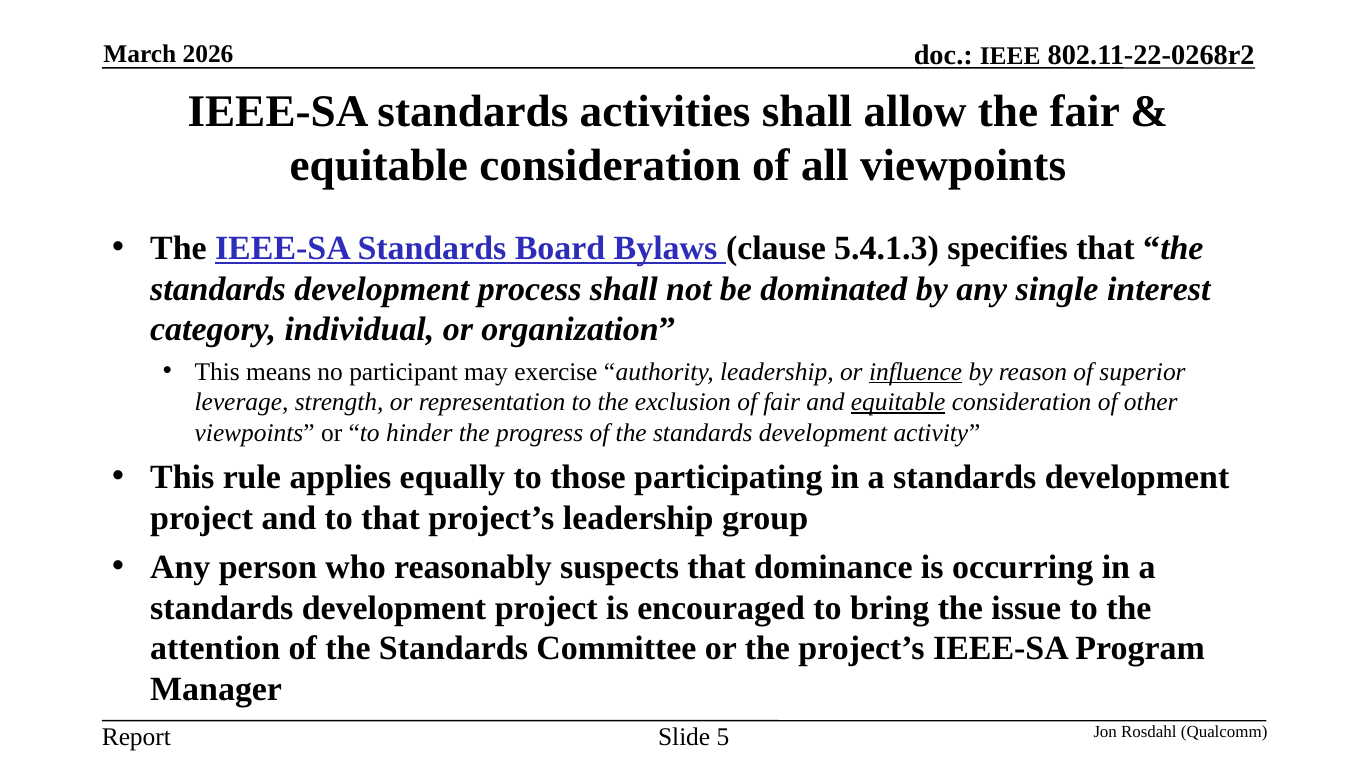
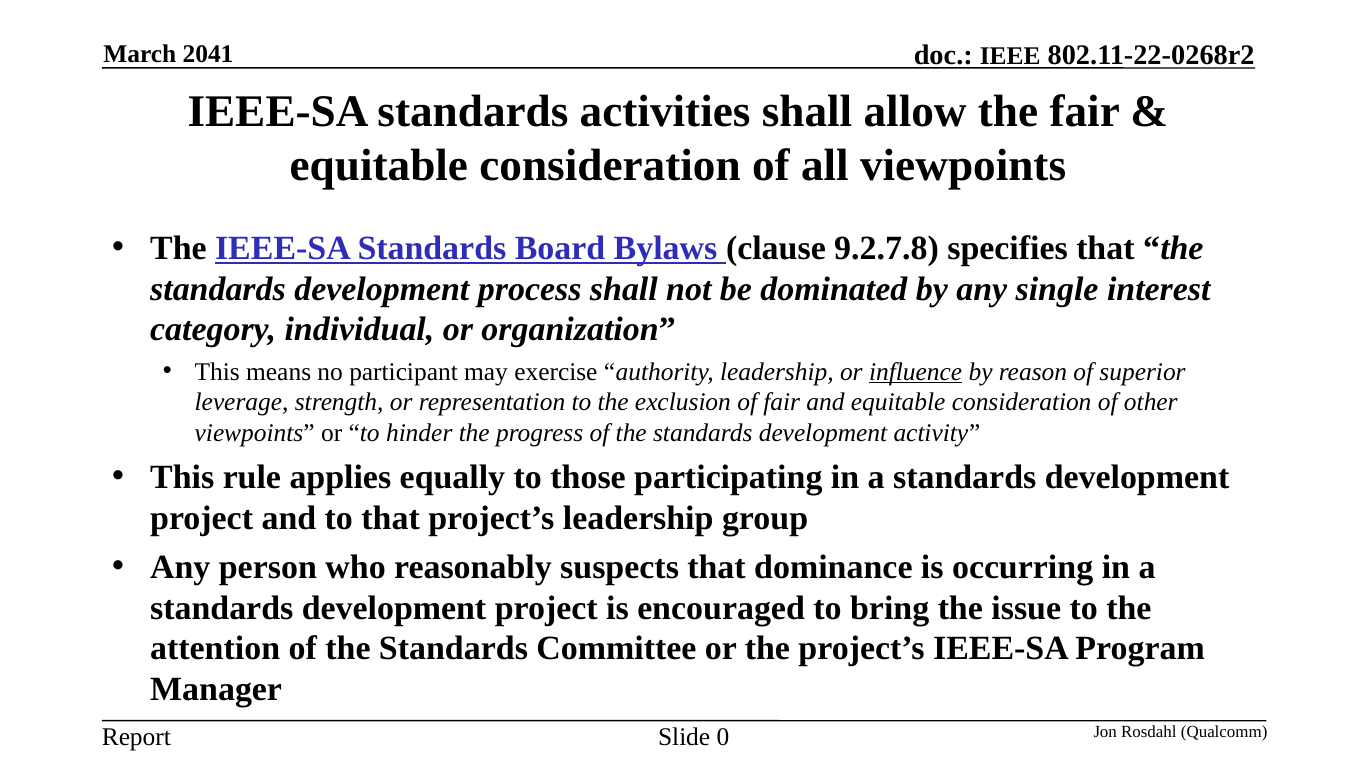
2026: 2026 -> 2041
5.4.1.3: 5.4.1.3 -> 9.2.7.8
equitable at (898, 402) underline: present -> none
5: 5 -> 0
